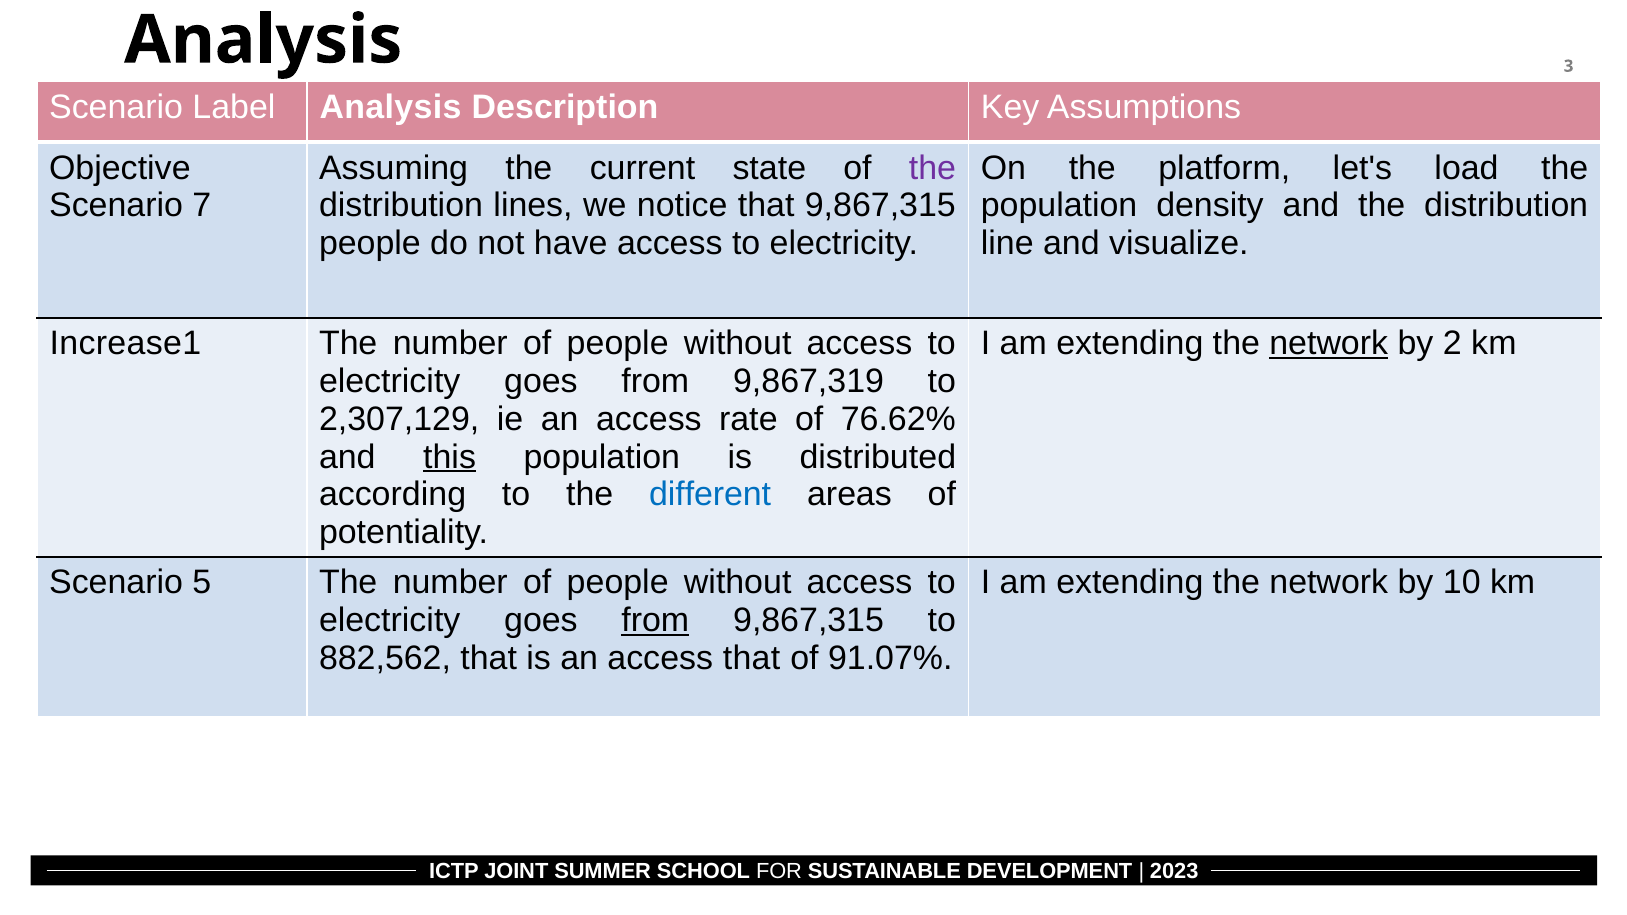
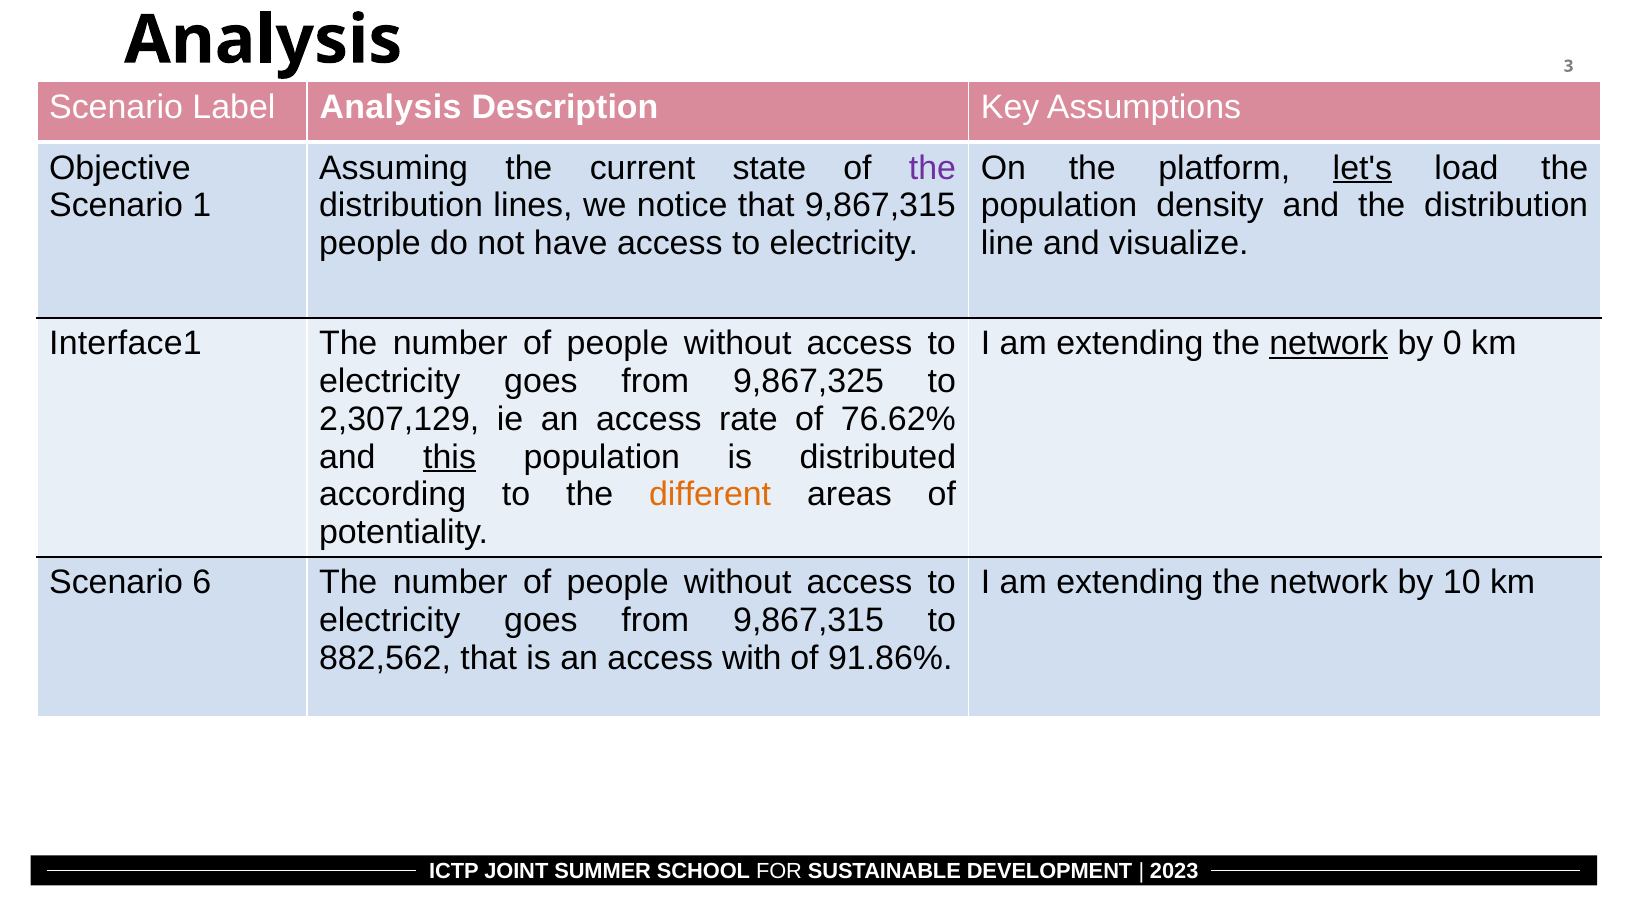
let's underline: none -> present
7: 7 -> 1
Increase1: Increase1 -> Interface1
2: 2 -> 0
9,867,319: 9,867,319 -> 9,867,325
different colour: blue -> orange
5: 5 -> 6
from at (655, 620) underline: present -> none
access that: that -> with
91.07%: 91.07% -> 91.86%
